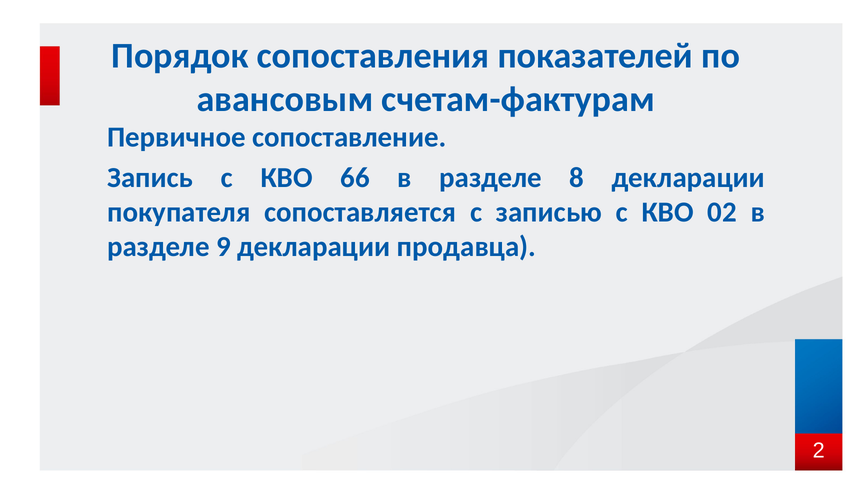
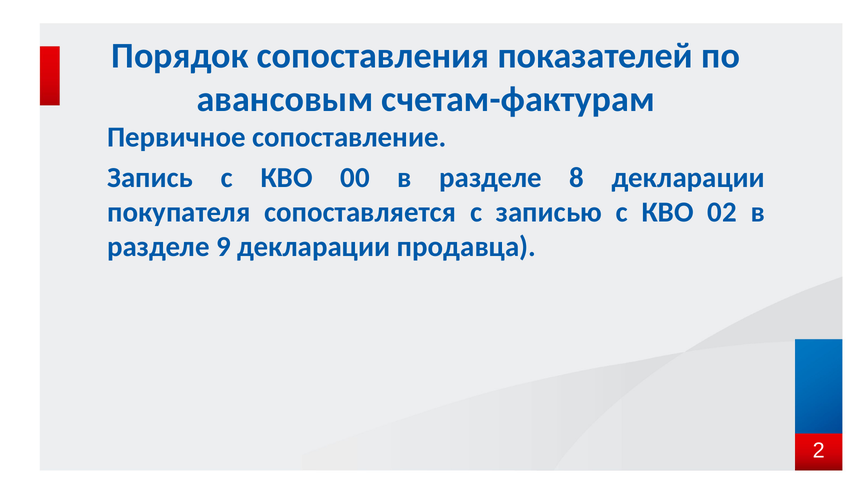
66: 66 -> 00
